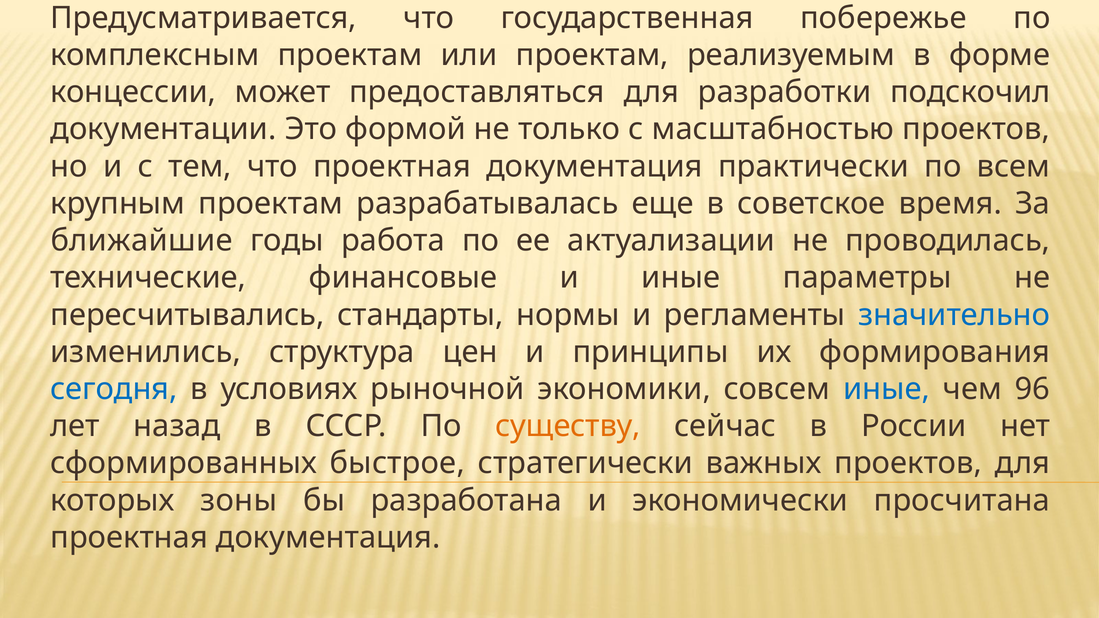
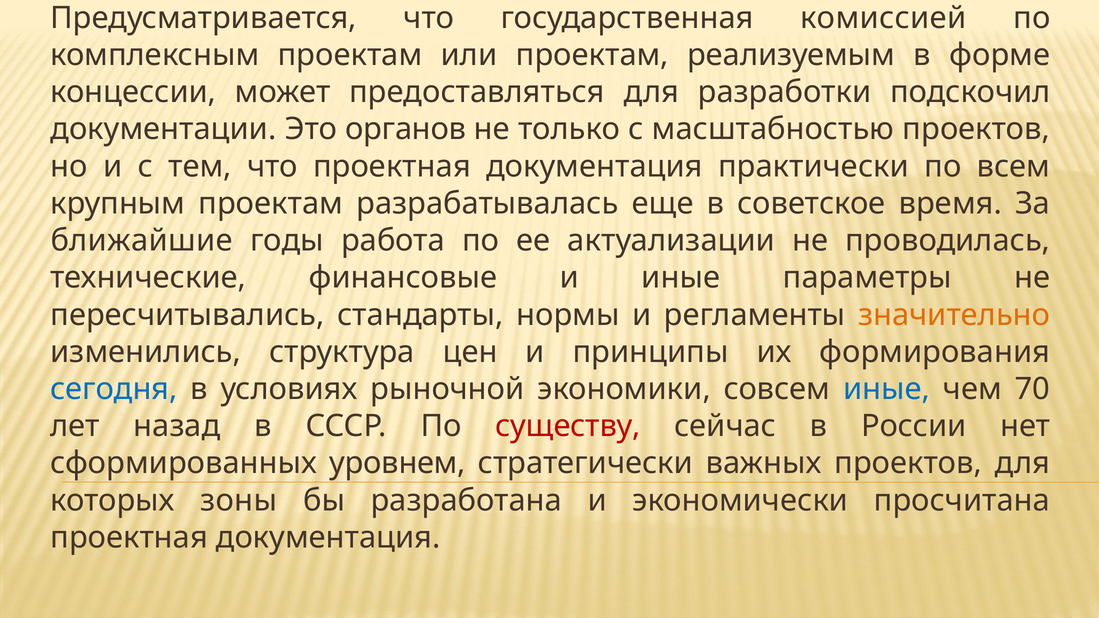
побережье: побережье -> комиссией
формой: формой -> органов
значительно colour: blue -> orange
96: 96 -> 70
существу colour: orange -> red
быстрое: быстрое -> уровнем
